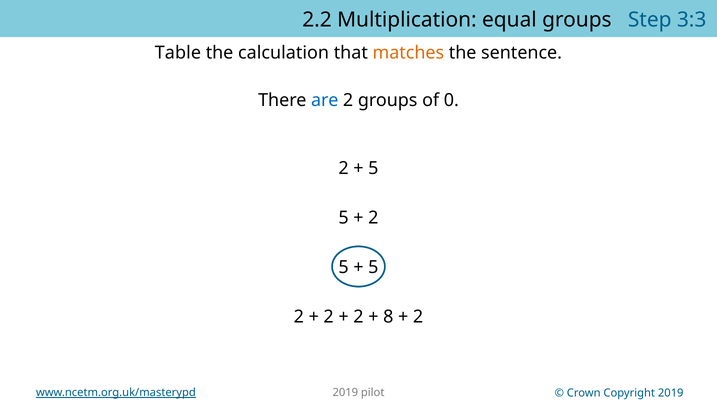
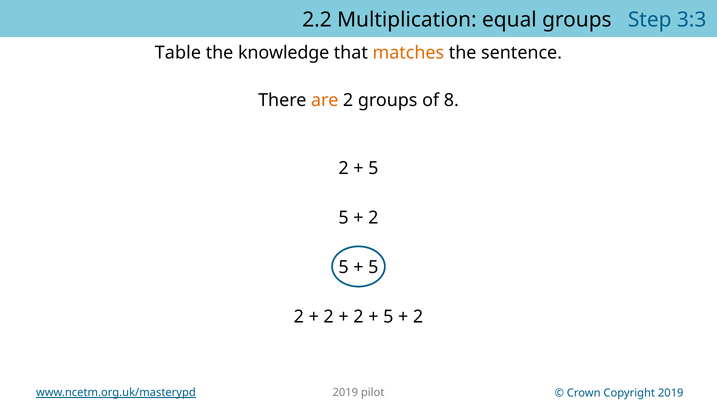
calculation: calculation -> knowledge
are colour: blue -> orange
0: 0 -> 8
8 at (388, 316): 8 -> 5
